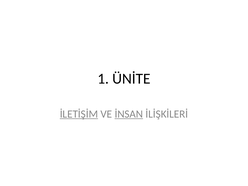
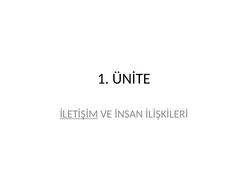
İNSAN underline: present -> none
